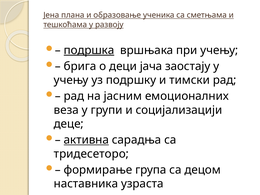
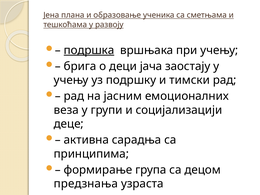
активна underline: present -> none
тридесеторо: тридесеторо -> принципима
наставника: наставника -> предзнања
